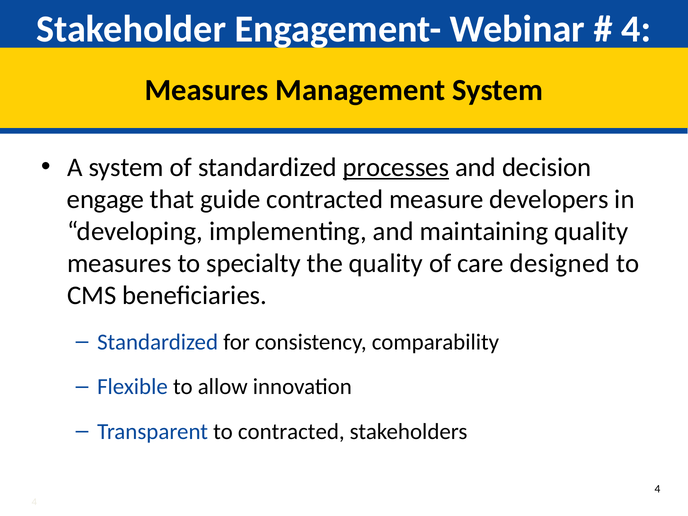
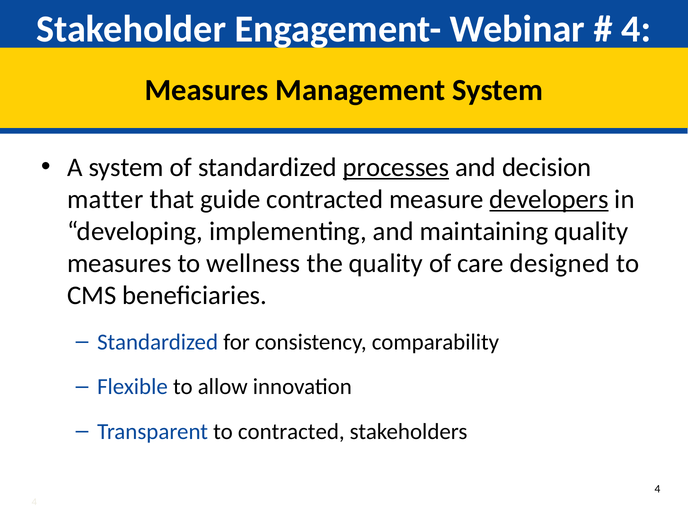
engage: engage -> matter
developers underline: none -> present
specialty: specialty -> wellness
